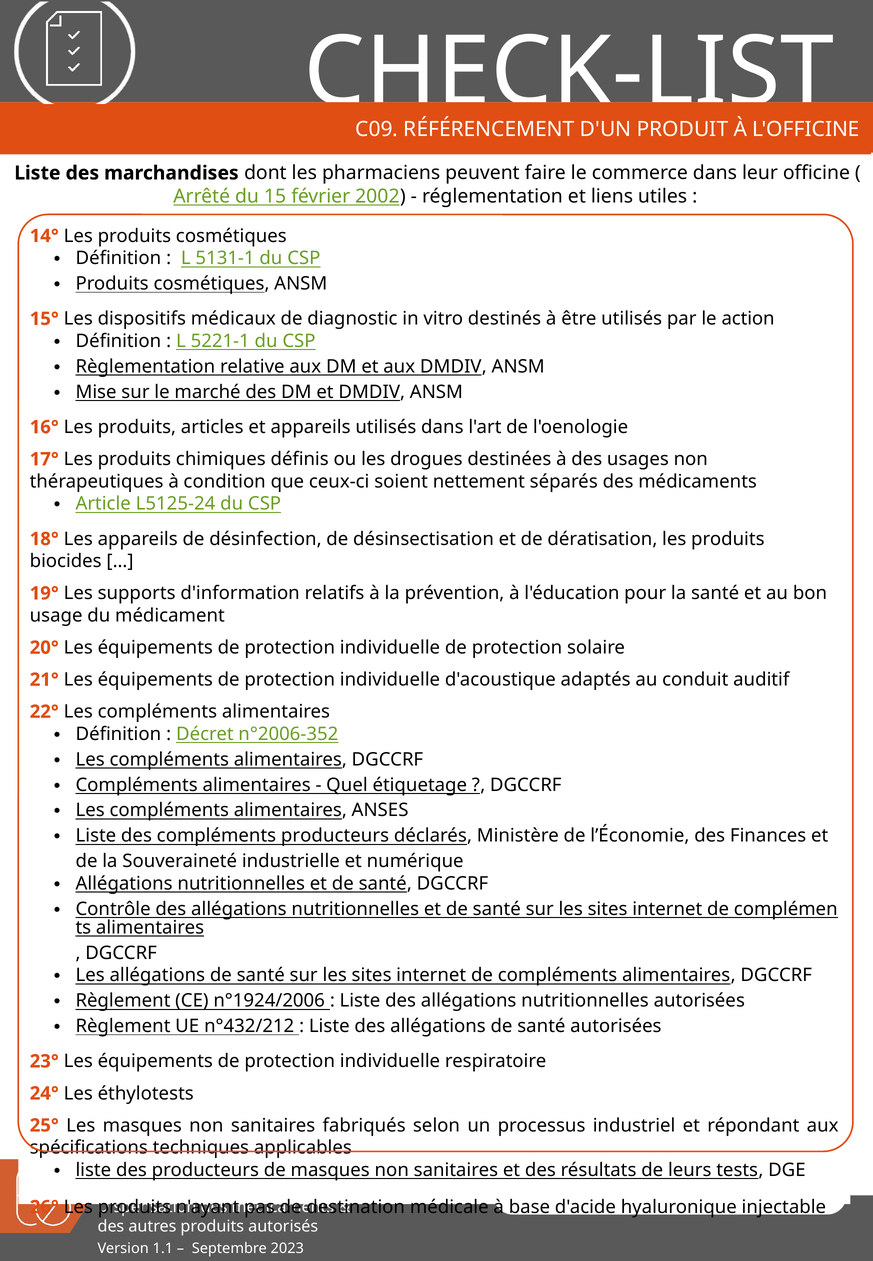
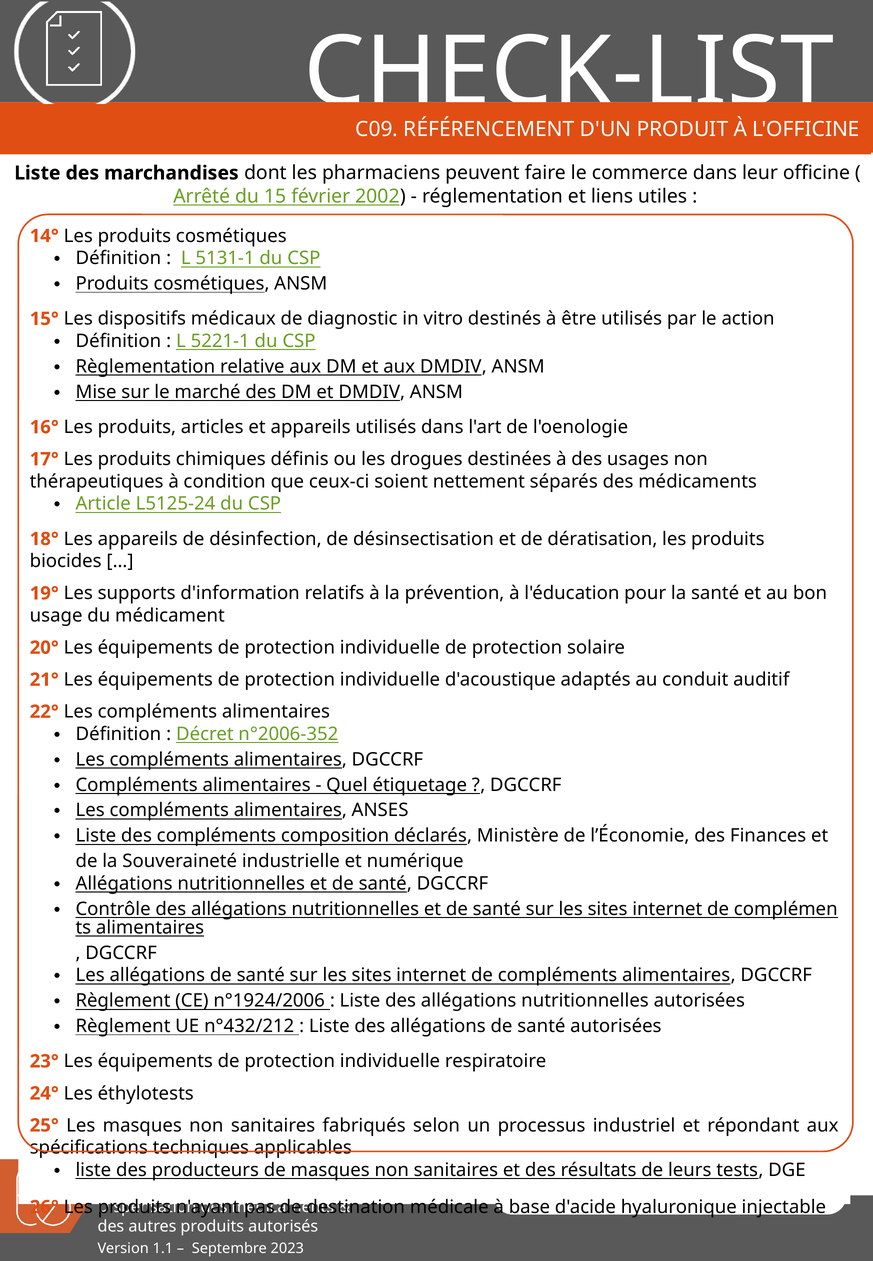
compléments producteurs: producteurs -> composition
